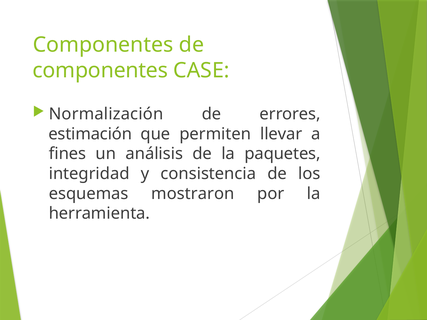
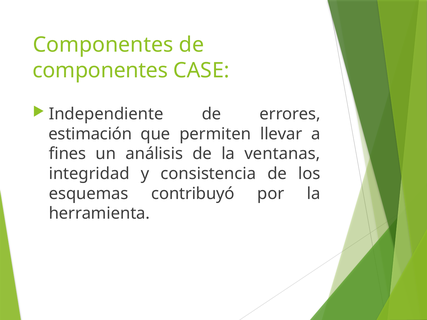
Normalización: Normalización -> Independiente
paquetes: paquetes -> ventanas
mostraron: mostraron -> contribuyó
